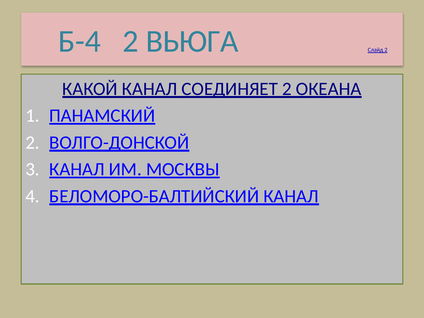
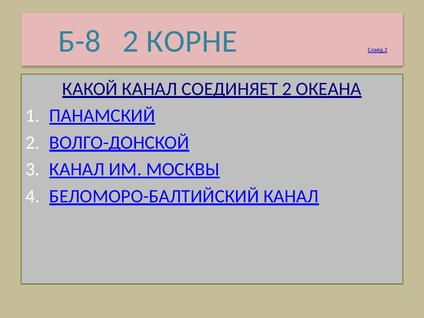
Б-4: Б-4 -> Б-8
ВЬЮГА: ВЬЮГА -> КОРНЕ
